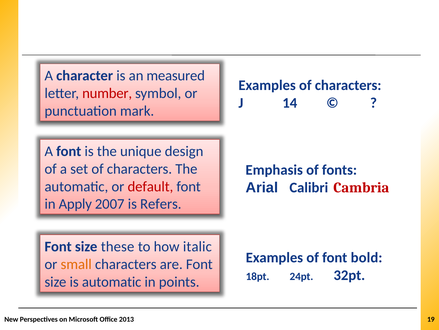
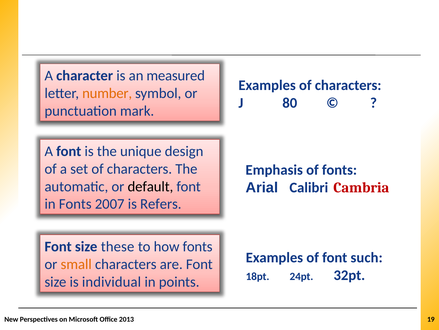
number colour: red -> orange
14: 14 -> 80
default colour: red -> black
in Apply: Apply -> Fonts
how italic: italic -> fonts
bold: bold -> such
is automatic: automatic -> individual
